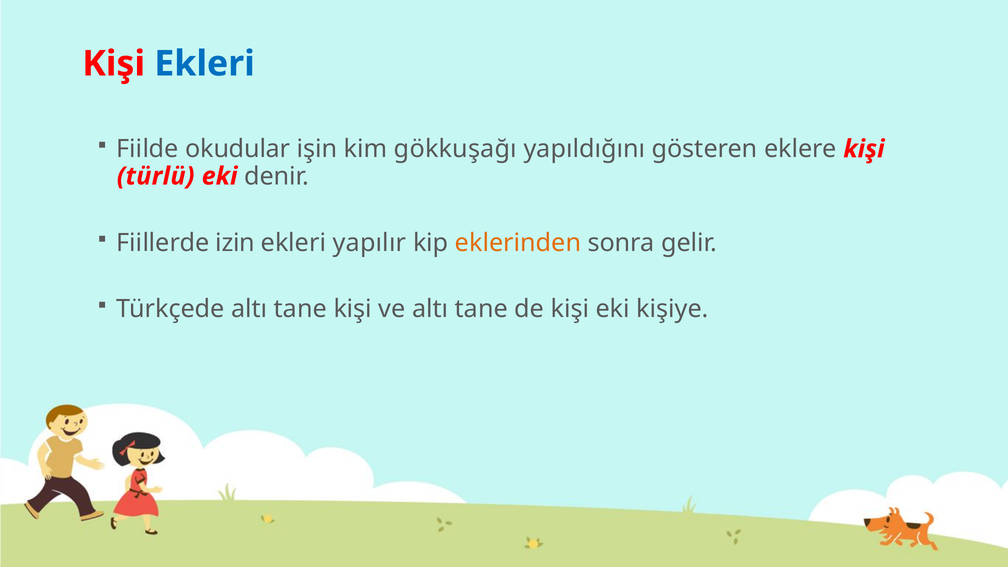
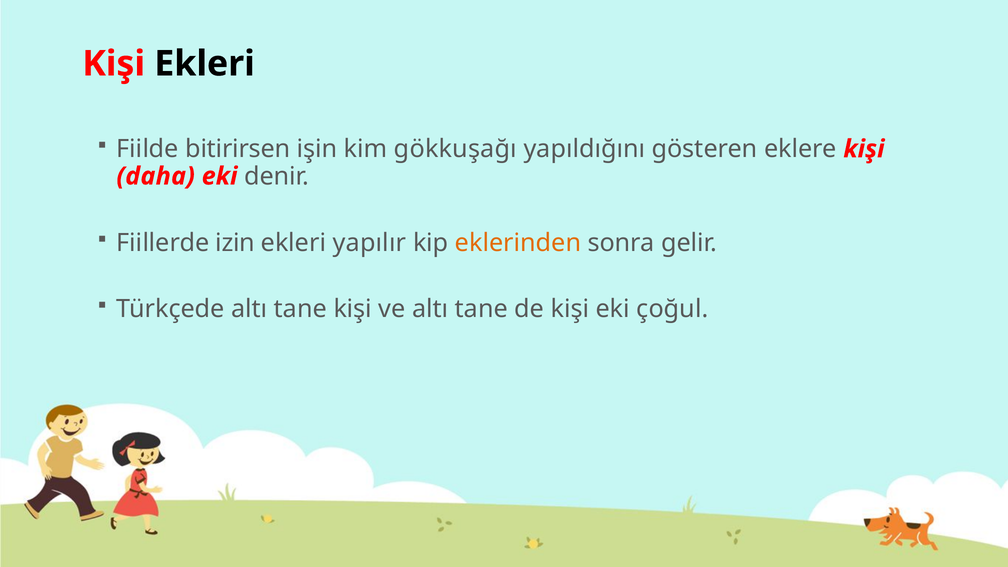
Ekleri at (205, 64) colour: blue -> black
okudular: okudular -> bitirirsen
türlü: türlü -> daha
kişiye: kişiye -> çoğul
